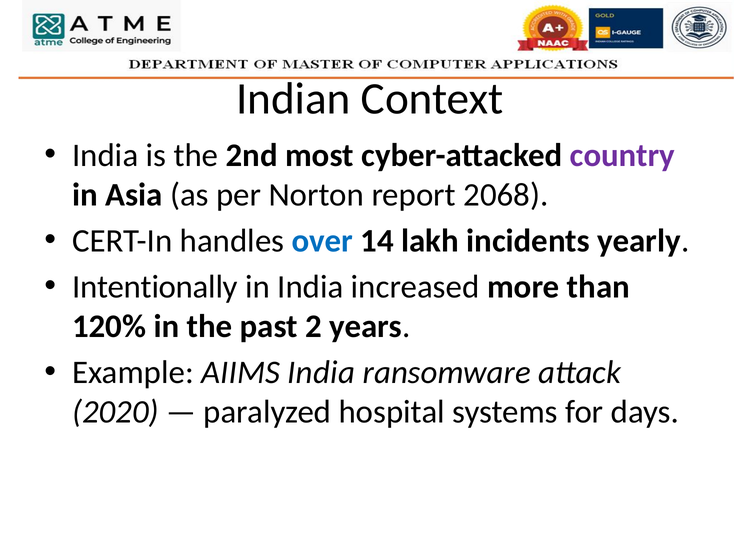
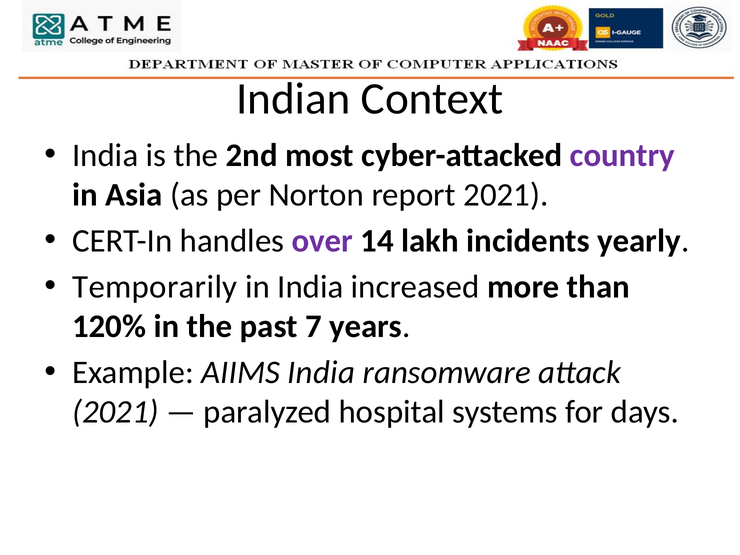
report 2068: 2068 -> 2021
over colour: blue -> purple
Intentionally: Intentionally -> Temporarily
2: 2 -> 7
2020 at (115, 412): 2020 -> 2021
